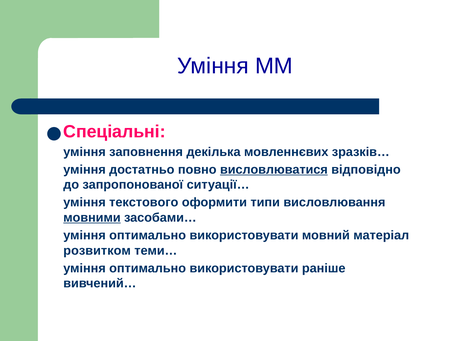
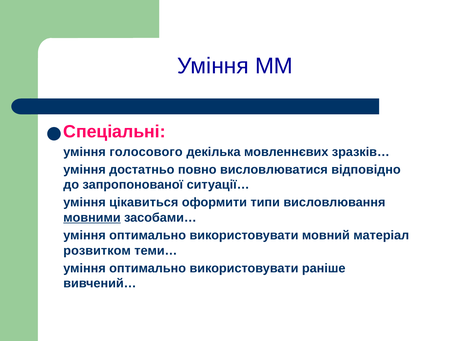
заповнення: заповнення -> голосового
висловлюватися underline: present -> none
текстового: текстового -> цікавиться
